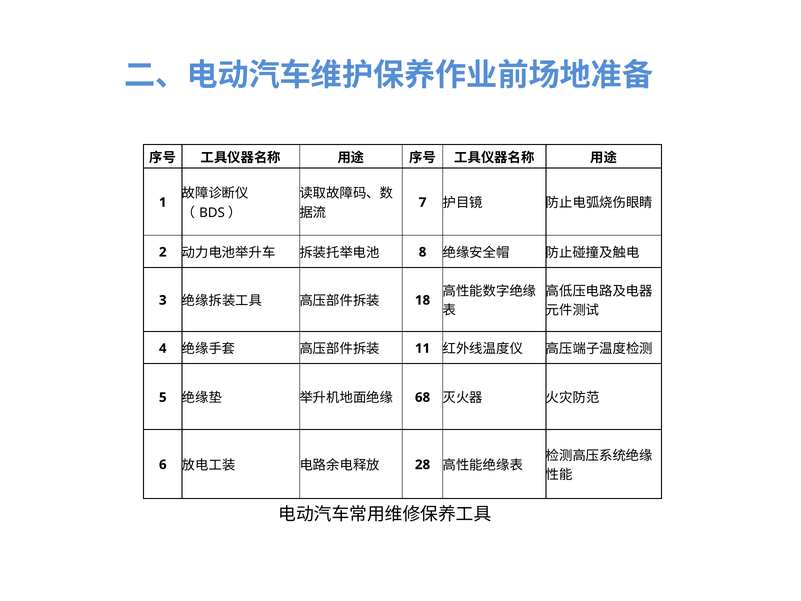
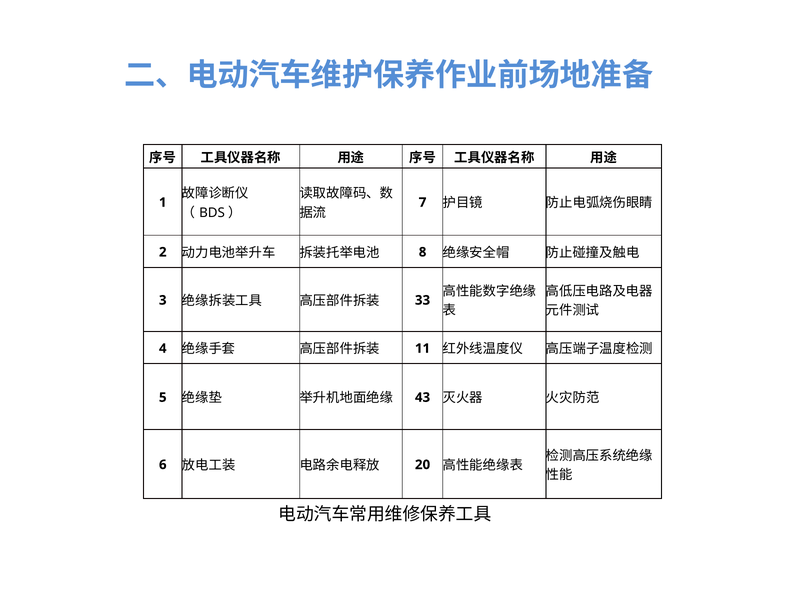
18: 18 -> 33
68: 68 -> 43
28: 28 -> 20
